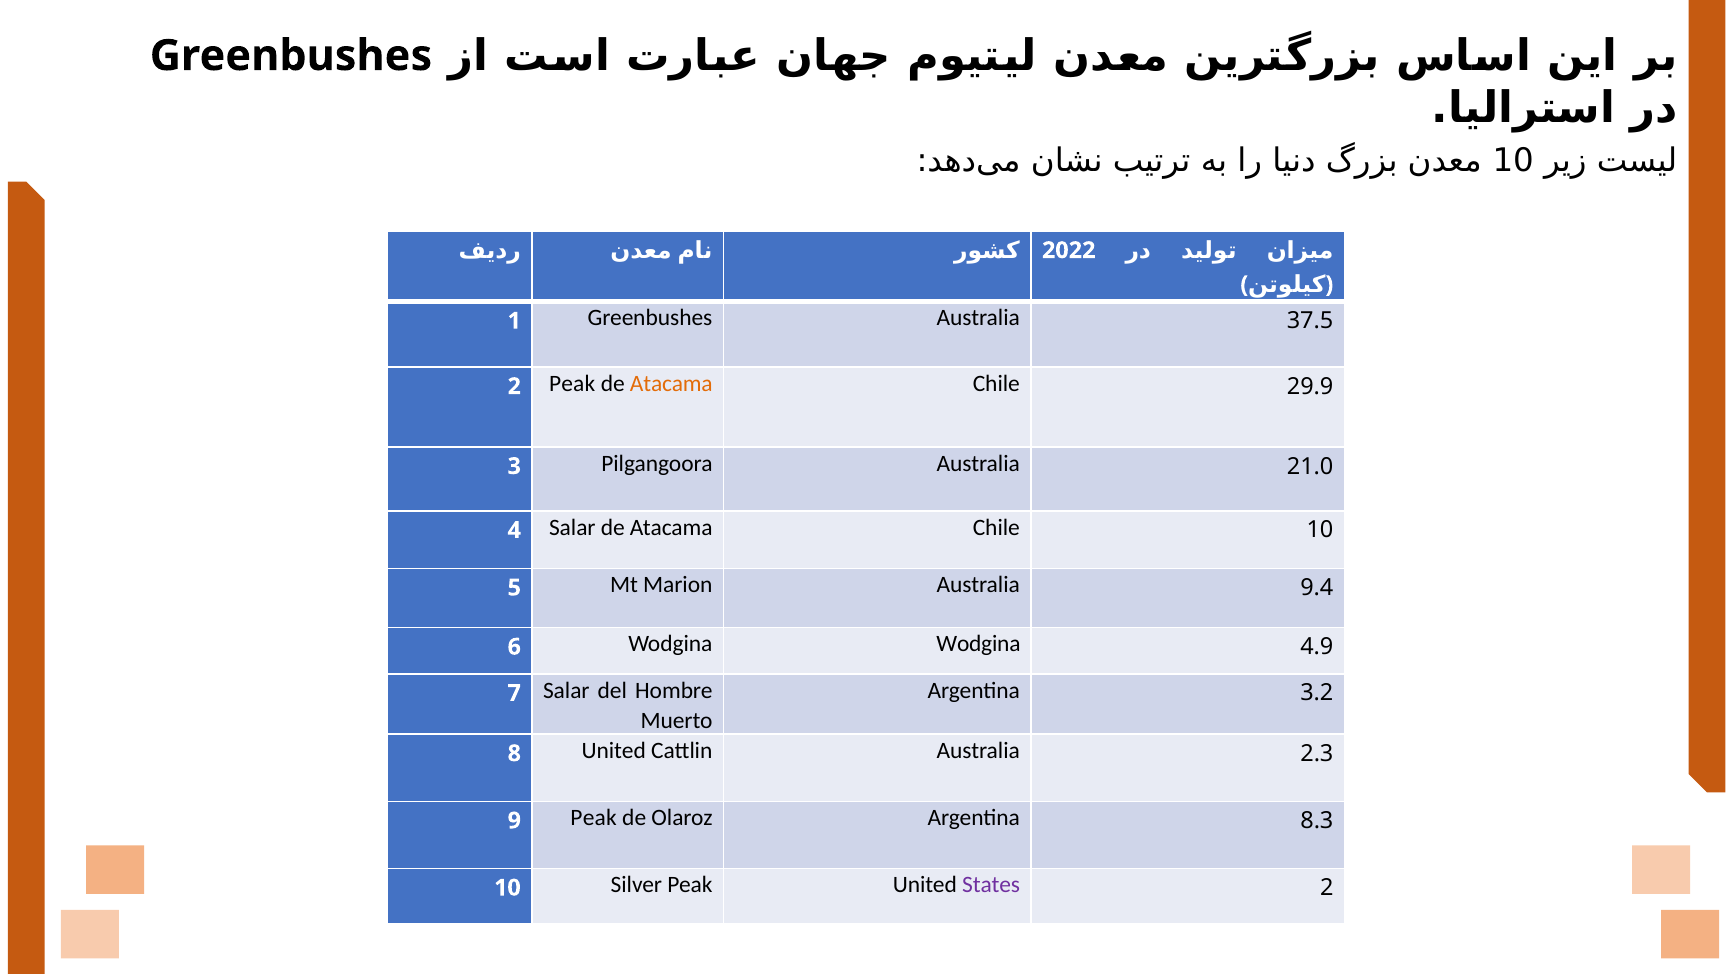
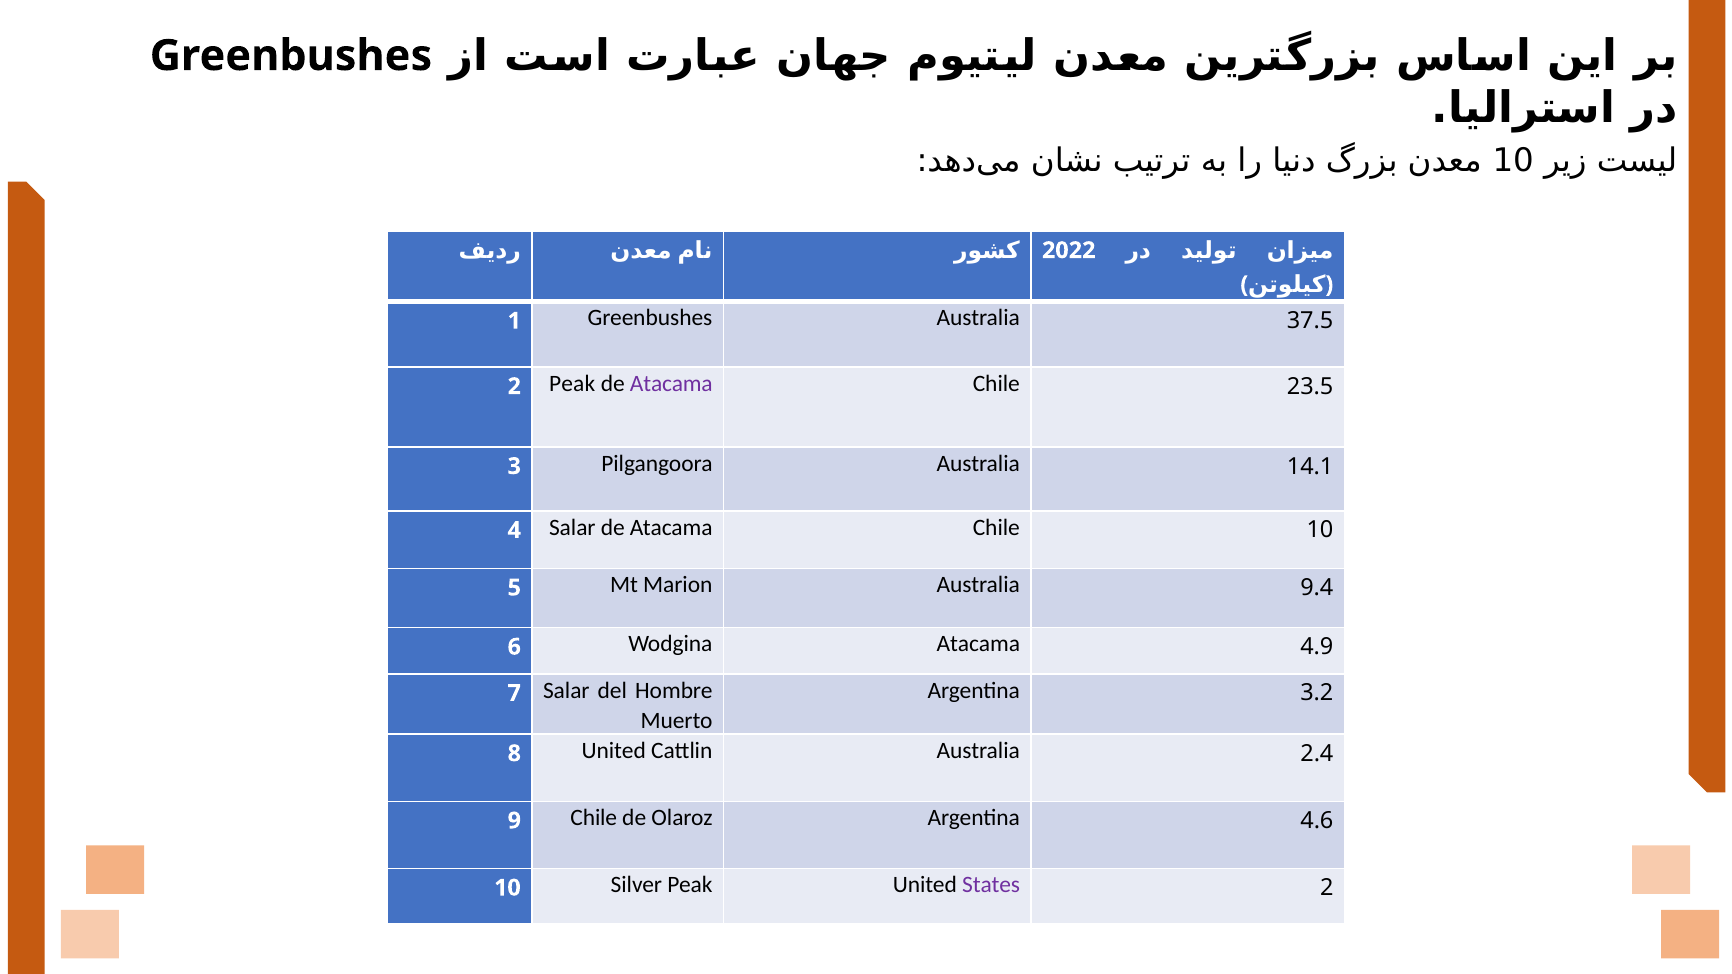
Atacama at (671, 384) colour: orange -> purple
29.9: 29.9 -> 23.5
21.0: 21.0 -> 14.1
Wodgina Wodgina: Wodgina -> Atacama
2.3: 2.3 -> 2.4
9 Peak: Peak -> Chile
8.3: 8.3 -> 4.6
